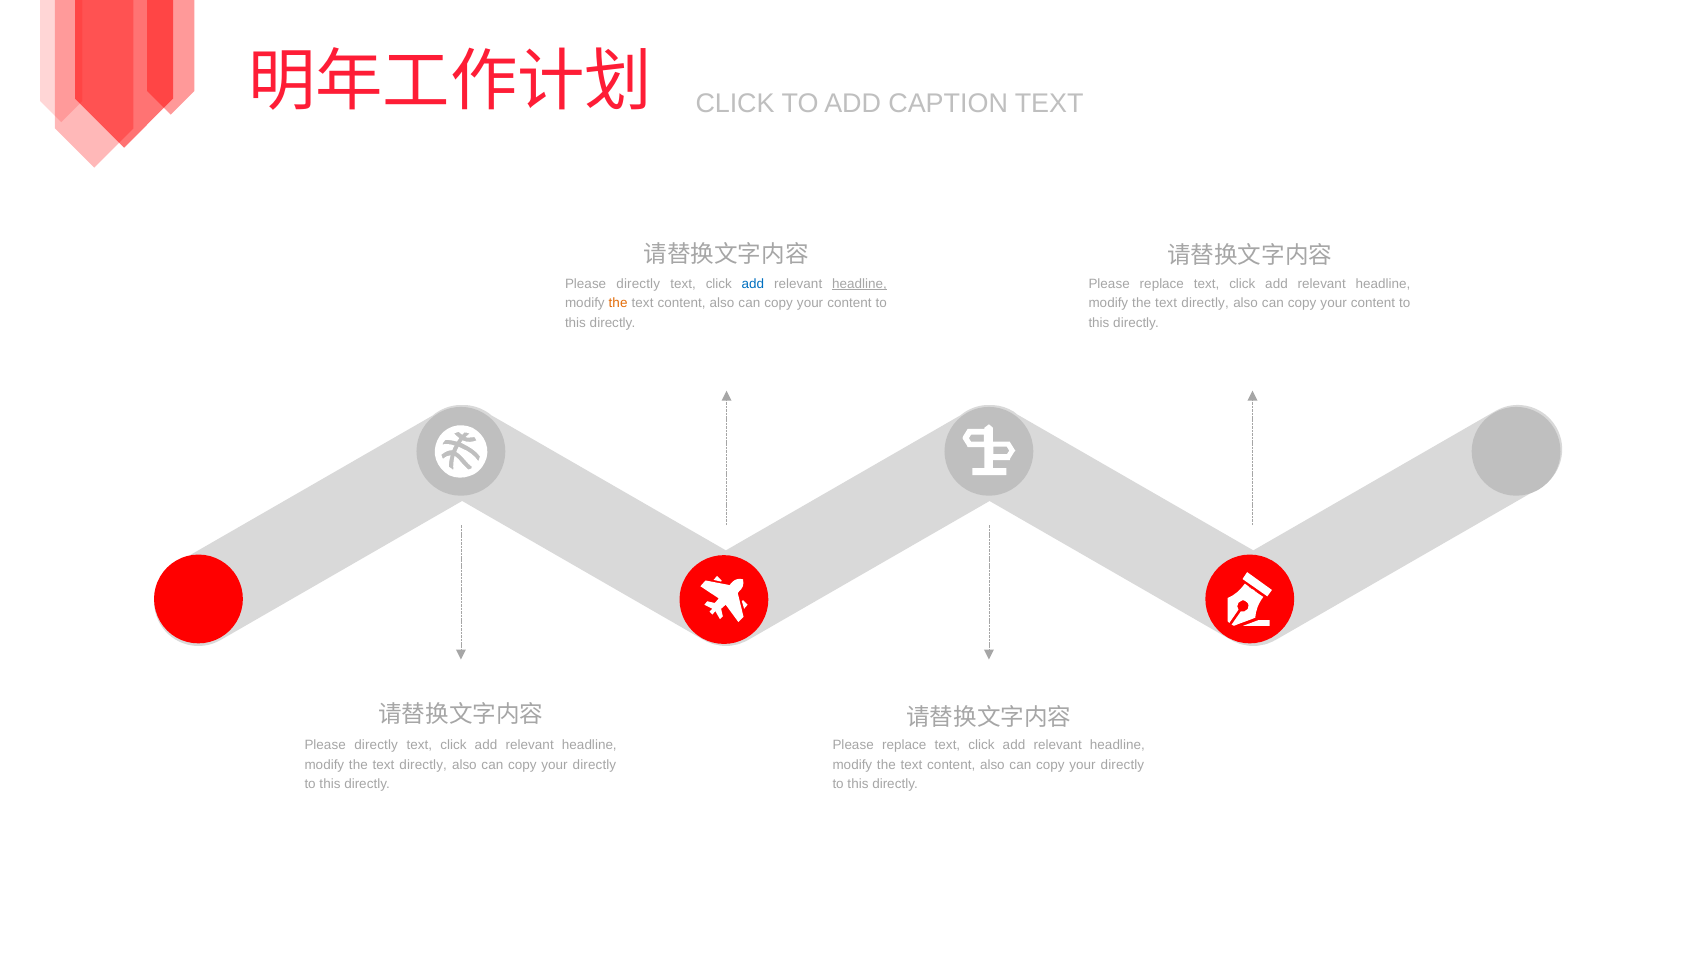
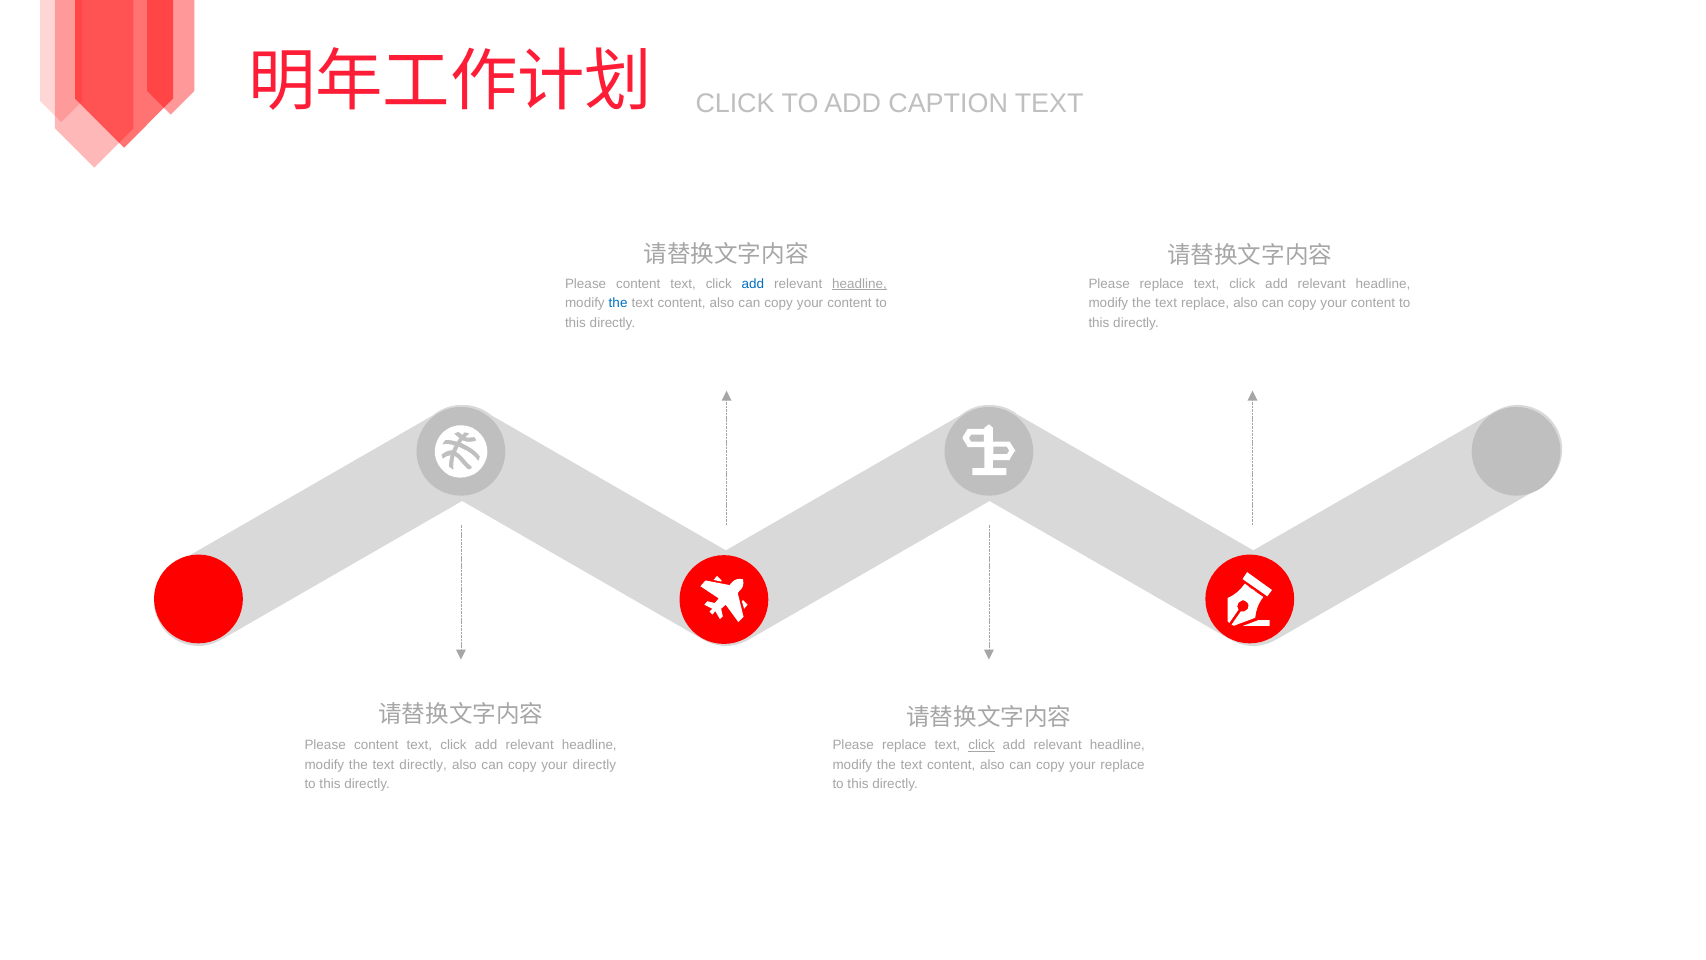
directly at (638, 284): directly -> content
the at (618, 303) colour: orange -> blue
directly at (1205, 303): directly -> replace
directly at (376, 745): directly -> content
click at (982, 745) underline: none -> present
directly at (1122, 764): directly -> replace
